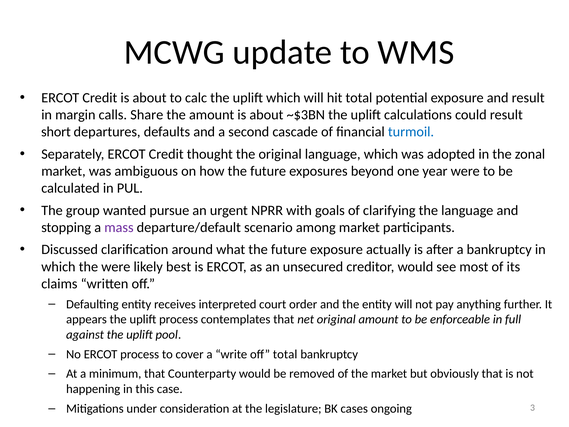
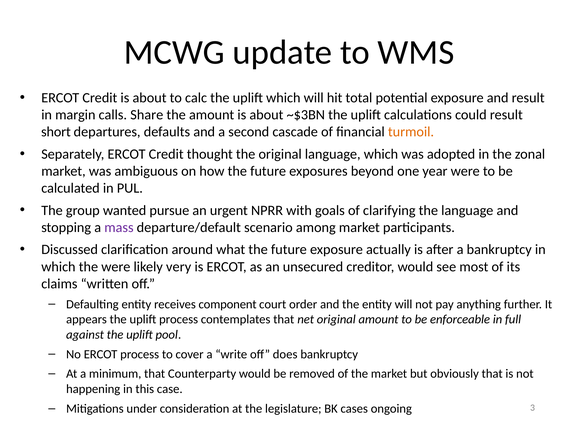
turmoil colour: blue -> orange
best: best -> very
interpreted: interpreted -> component
off total: total -> does
